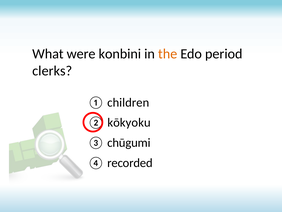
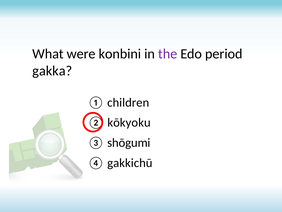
the colour: orange -> purple
clerks: clerks -> gakka
chūgumi: chūgumi -> shōgumi
recorded: recorded -> gakkichū
